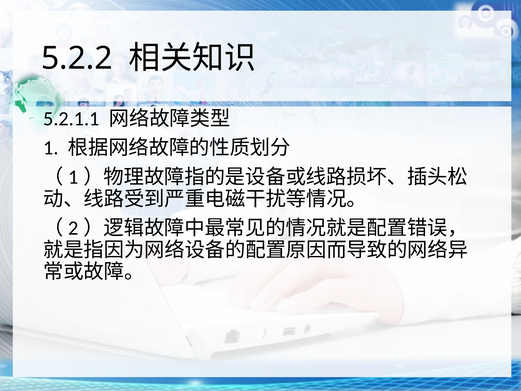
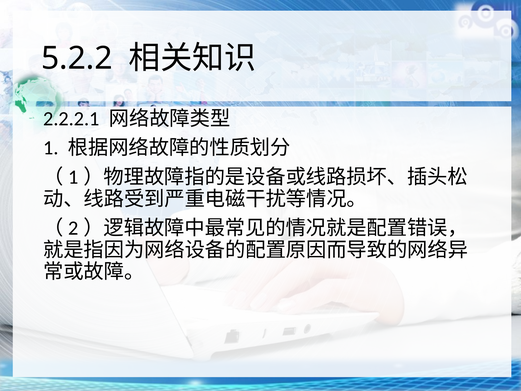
5.2.1.1: 5.2.1.1 -> 2.2.2.1
